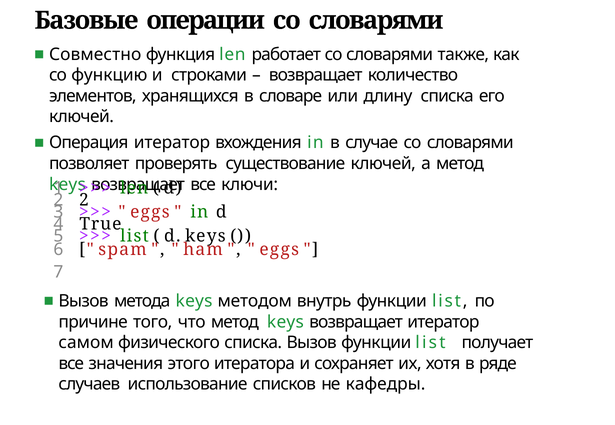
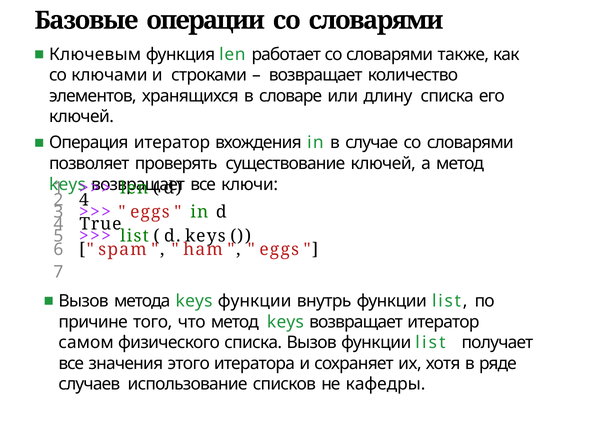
Совместно: Совместно -> Ключевым
функцию: функцию -> ключами
2 2: 2 -> 4
keys методом: методом -> функции
